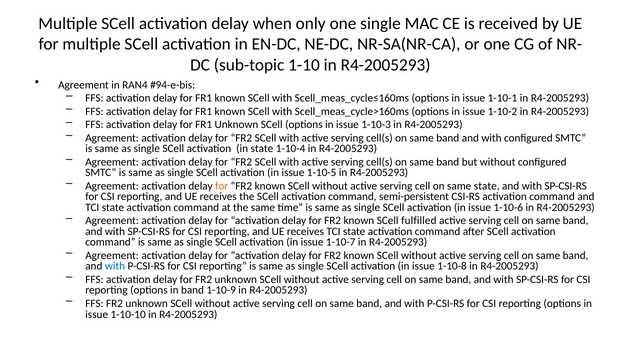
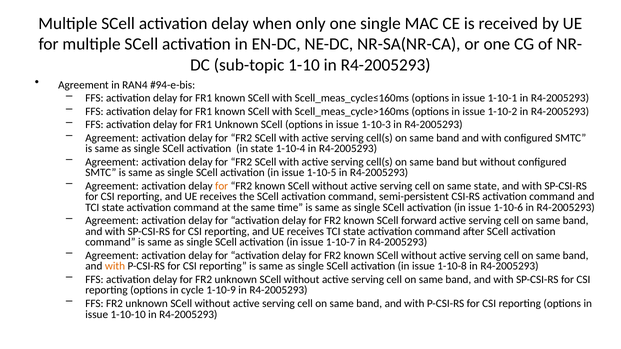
fulfilled: fulfilled -> forward
with at (115, 267) colour: blue -> orange
in band: band -> cycle
